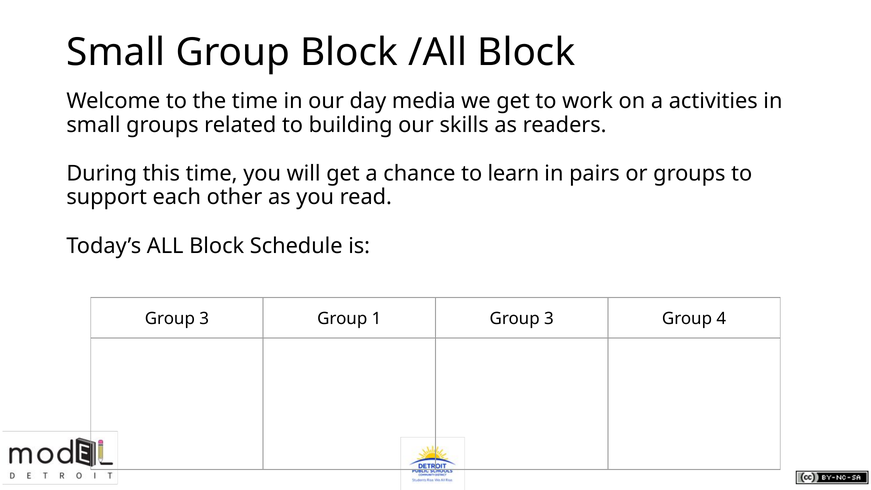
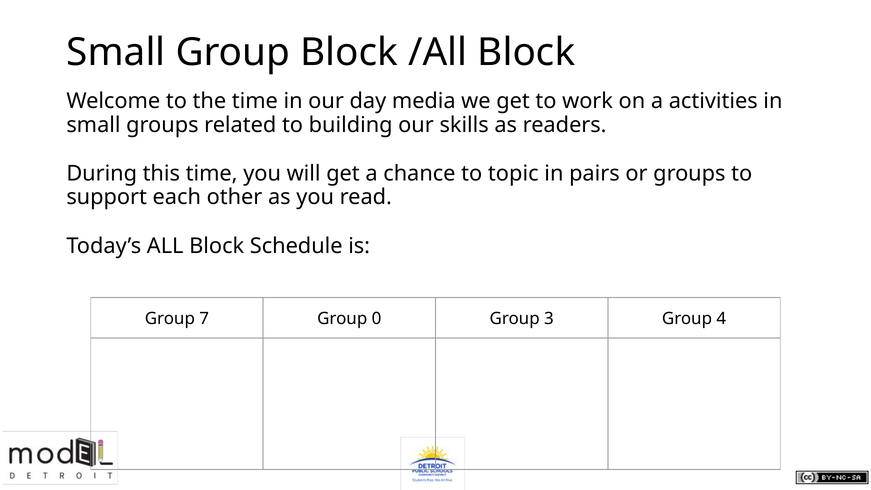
learn: learn -> topic
3 at (204, 319): 3 -> 7
1: 1 -> 0
